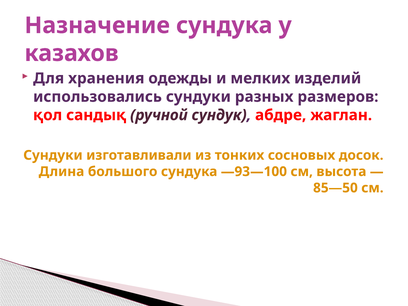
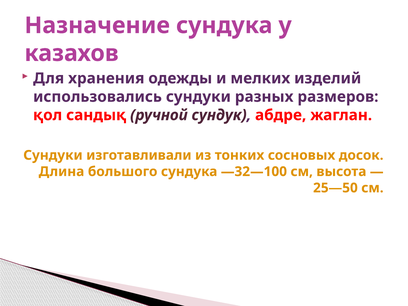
—93—100: —93—100 -> —32—100
85—50: 85—50 -> 25—50
